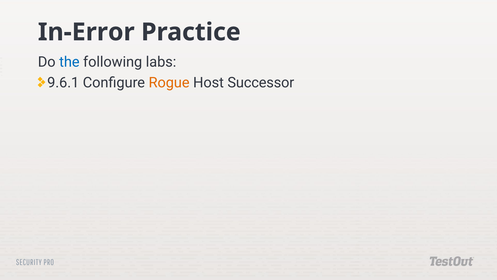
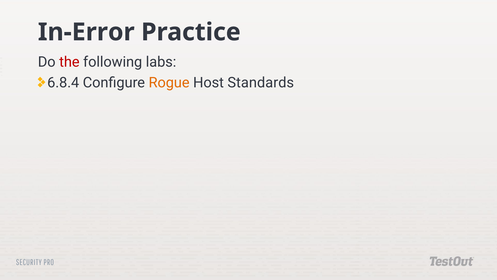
the colour: blue -> red
9.6.1: 9.6.1 -> 6.8.4
Successor: Successor -> Standards
